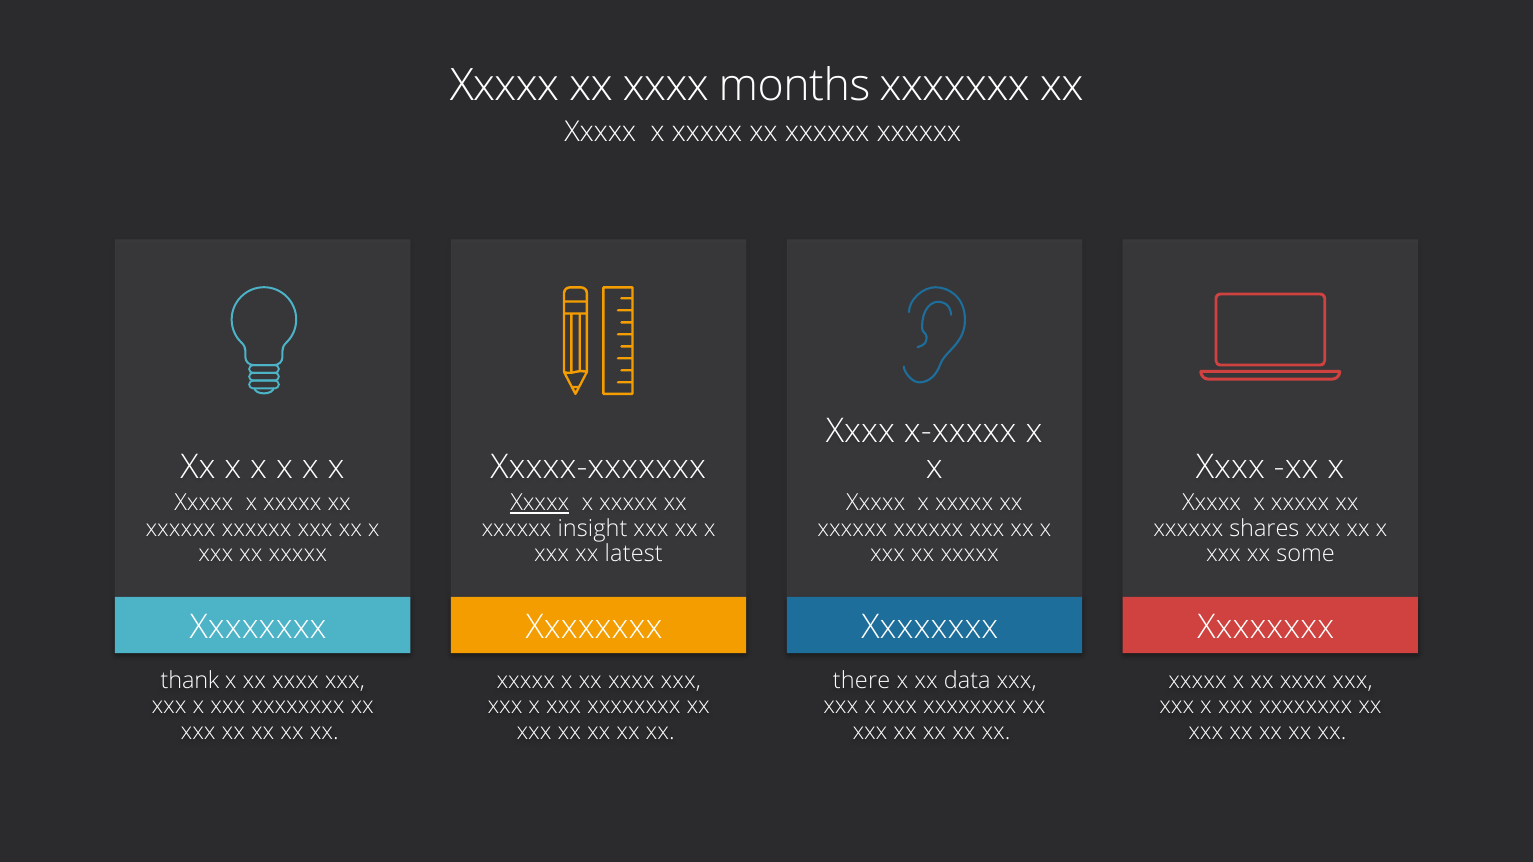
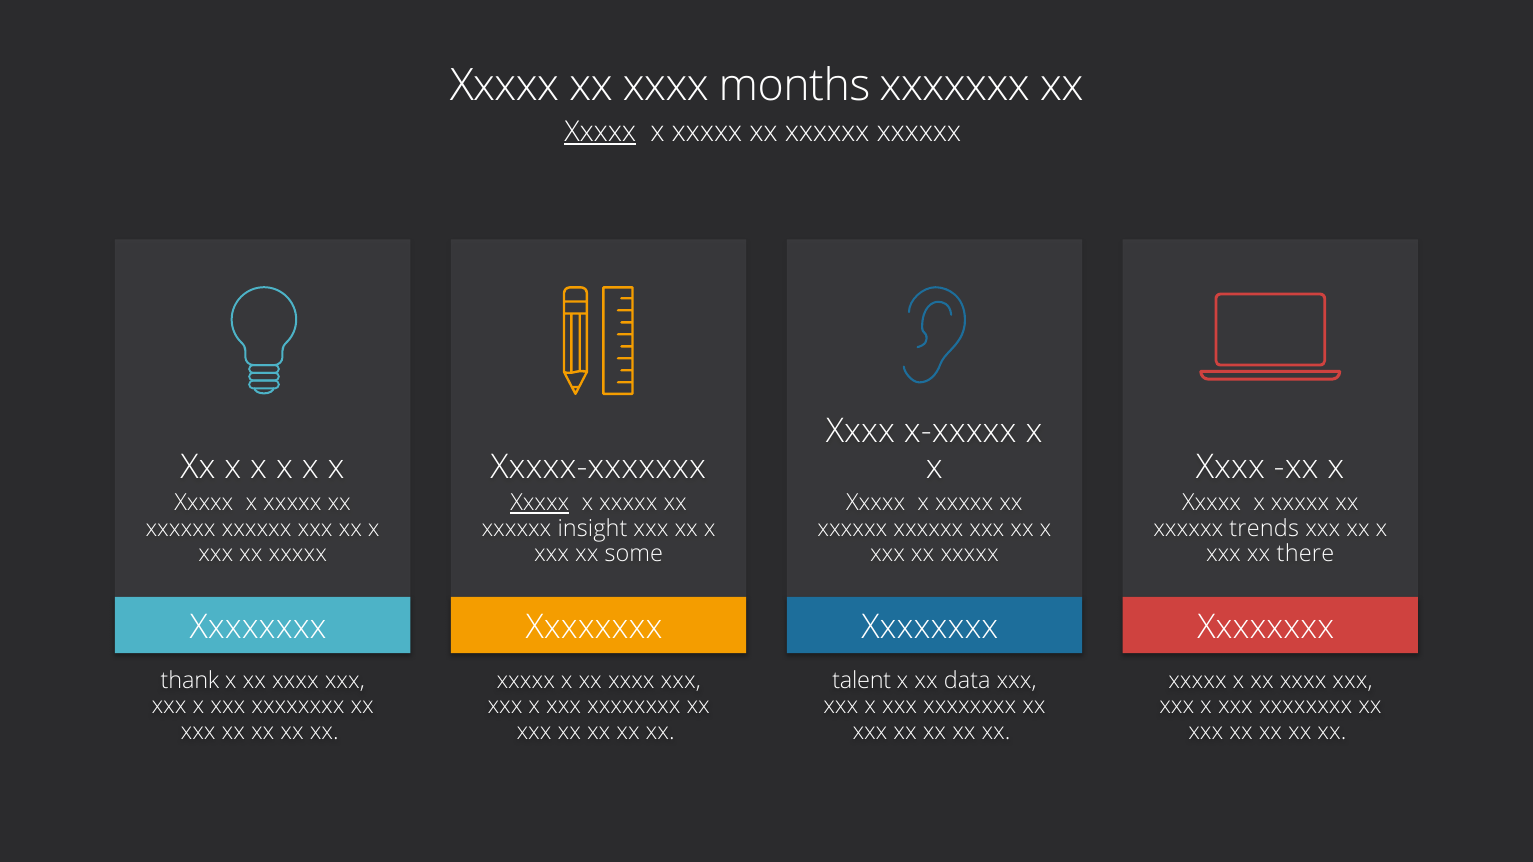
Xxxxx at (600, 132) underline: none -> present
shares: shares -> trends
latest: latest -> some
some: some -> there
there: there -> talent
